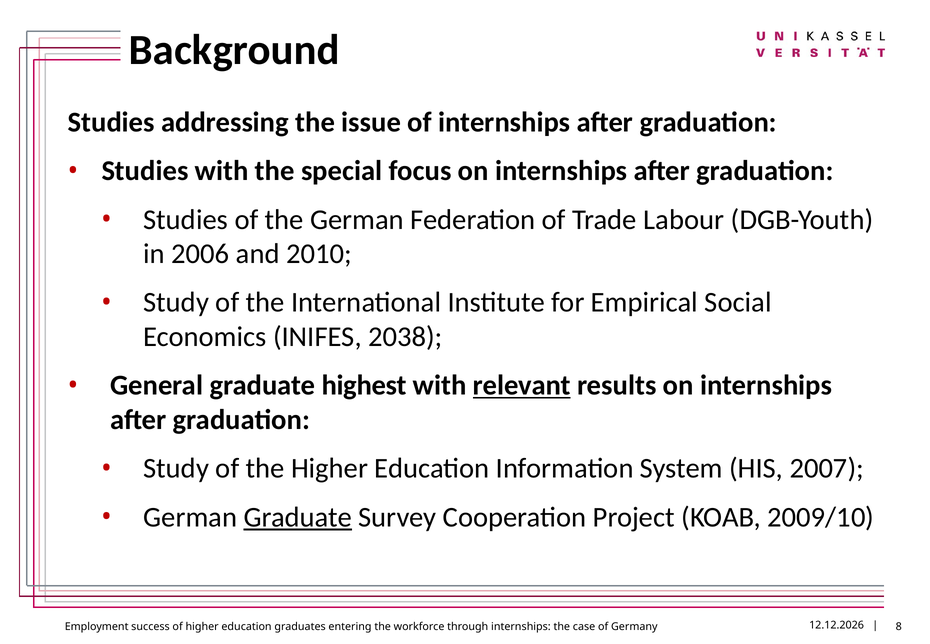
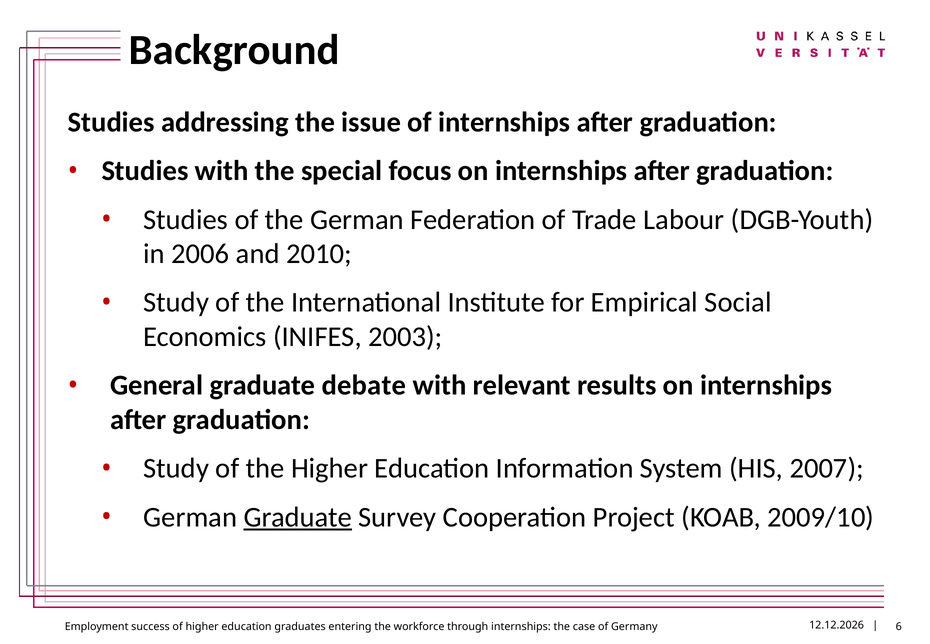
2038: 2038 -> 2003
highest: highest -> debate
relevant underline: present -> none
8: 8 -> 6
